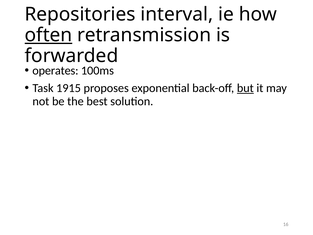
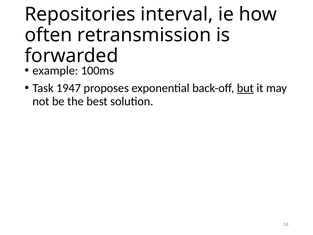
often underline: present -> none
operates: operates -> example
1915: 1915 -> 1947
